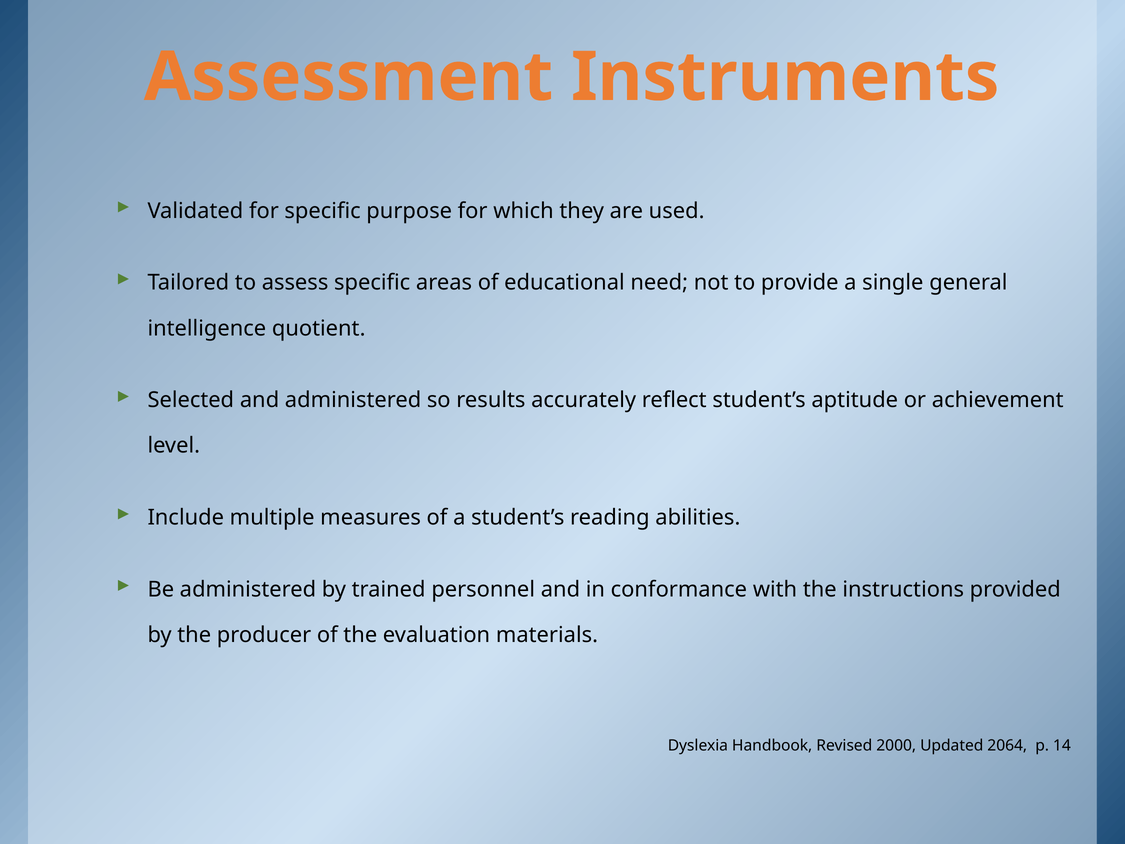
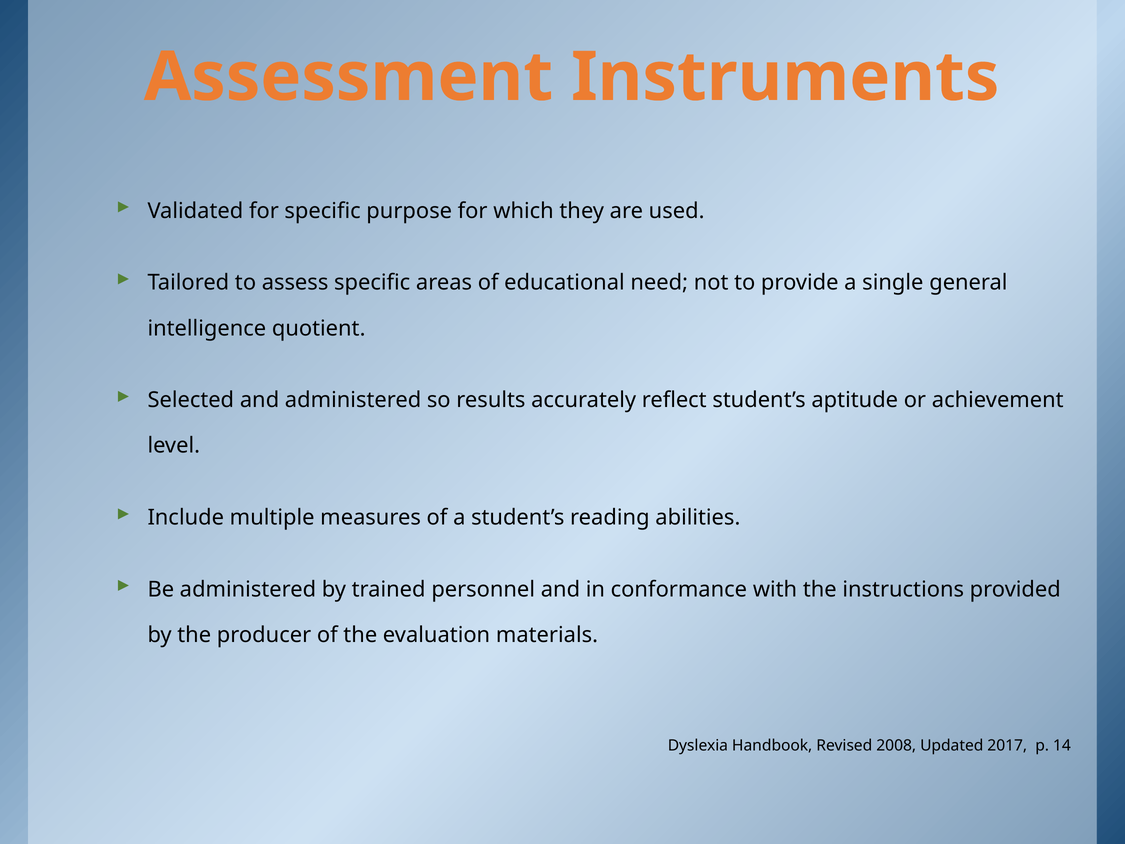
2000: 2000 -> 2008
2064: 2064 -> 2017
